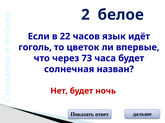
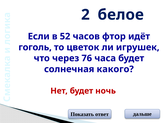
22: 22 -> 52
язык: язык -> фтор
впервые: впервые -> игрушек
73: 73 -> 76
назван: назван -> какого
